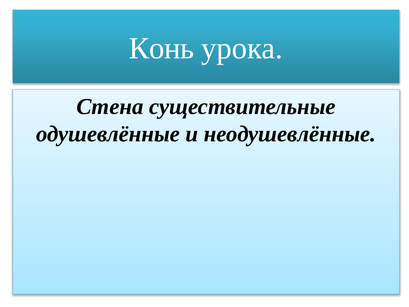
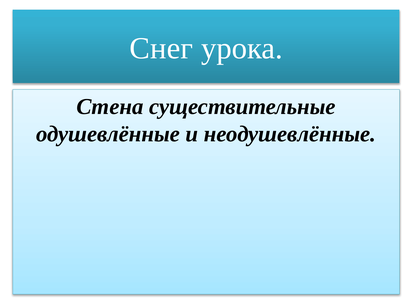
Конь: Конь -> Снег
